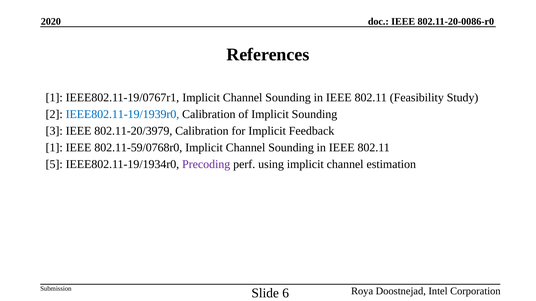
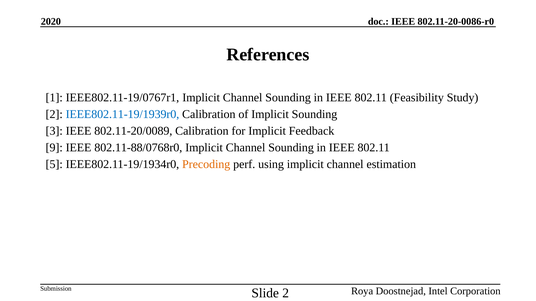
802.11-20/3979: 802.11-20/3979 -> 802.11-20/0089
1 at (54, 148): 1 -> 9
802.11-59/0768r0: 802.11-59/0768r0 -> 802.11-88/0768r0
Precoding colour: purple -> orange
Slide 6: 6 -> 2
